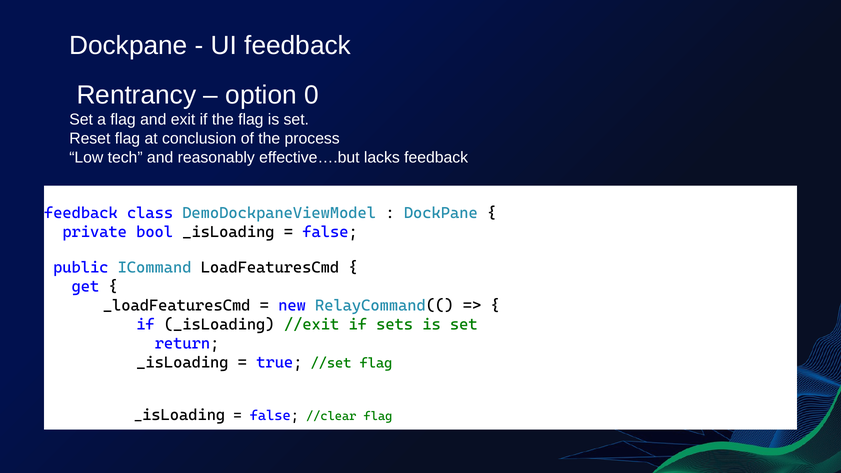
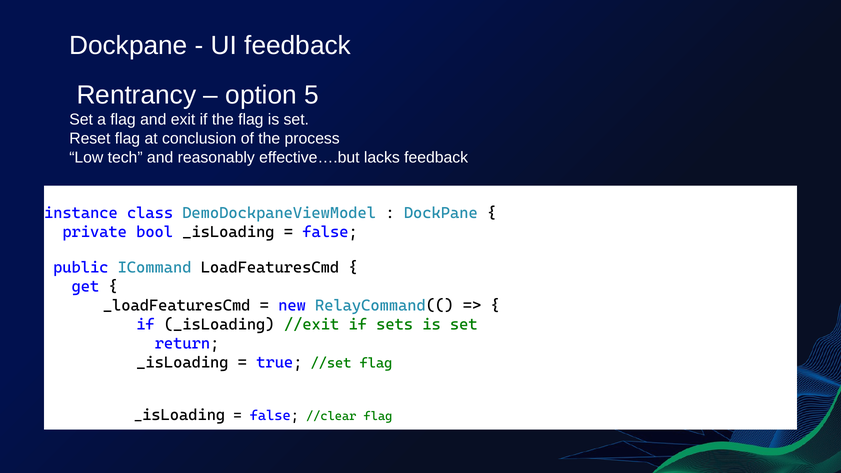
0: 0 -> 5
feedback at (81, 213): feedback -> instance
